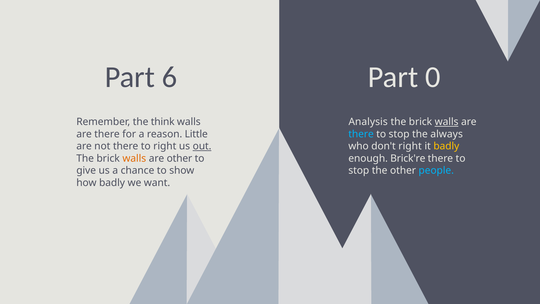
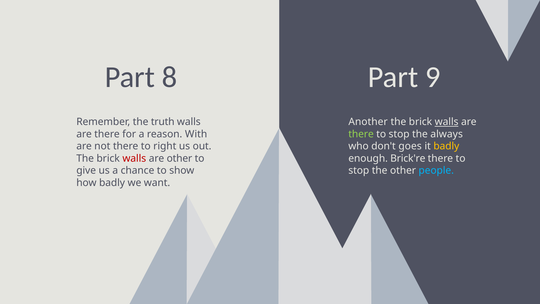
6: 6 -> 8
0: 0 -> 9
think: think -> truth
Analysis: Analysis -> Another
Little: Little -> With
there at (361, 134) colour: light blue -> light green
out underline: present -> none
don't right: right -> goes
walls at (134, 158) colour: orange -> red
